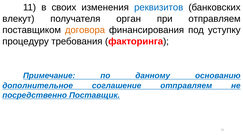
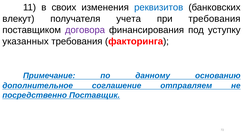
орган: орган -> учета
при отправляем: отправляем -> требования
договора colour: orange -> purple
процедуру: процедуру -> указанных
